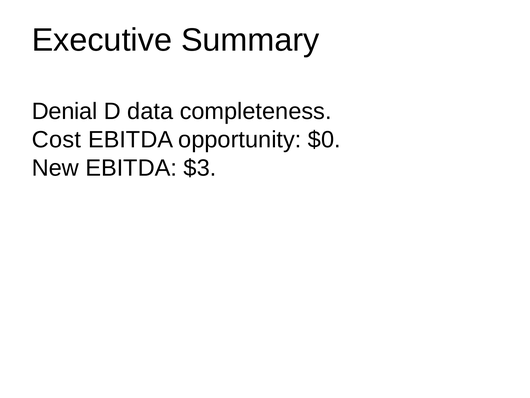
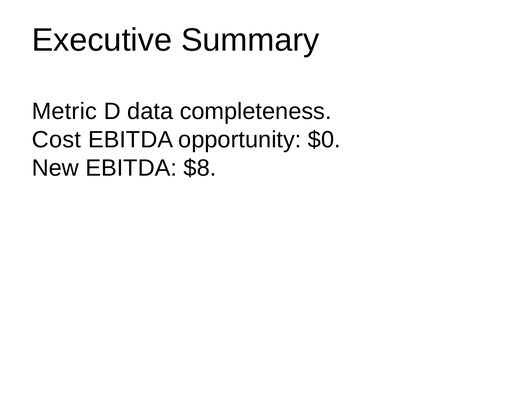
Denial: Denial -> Metric
$3: $3 -> $8
